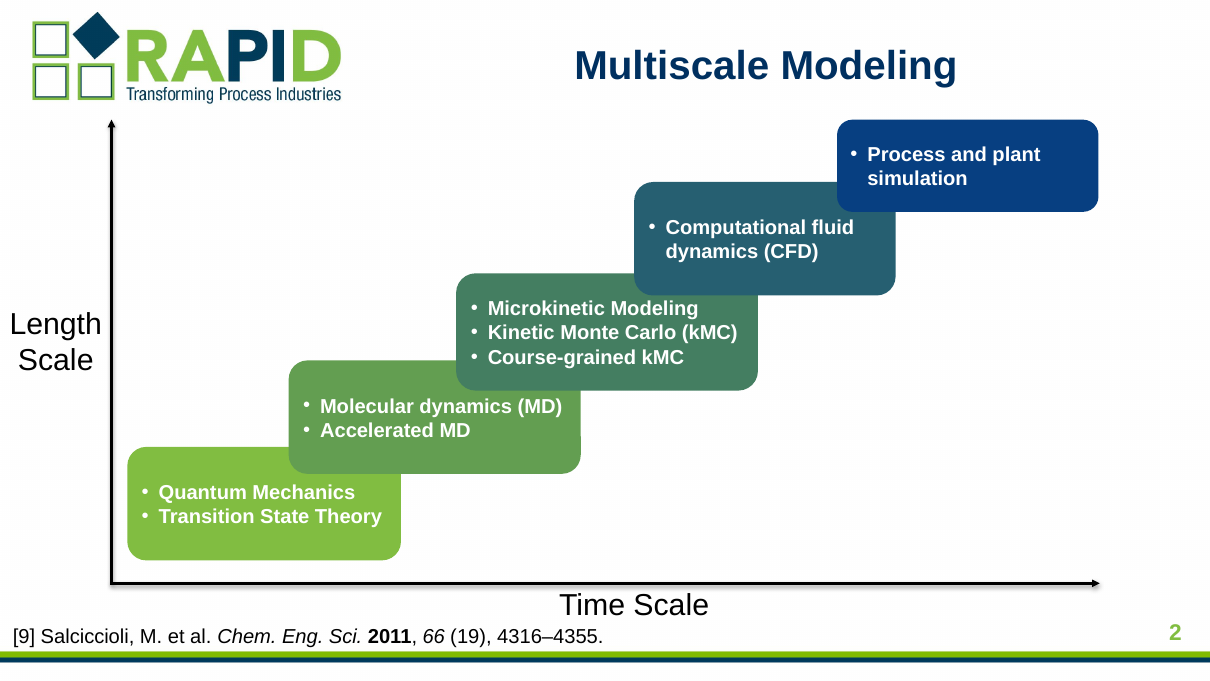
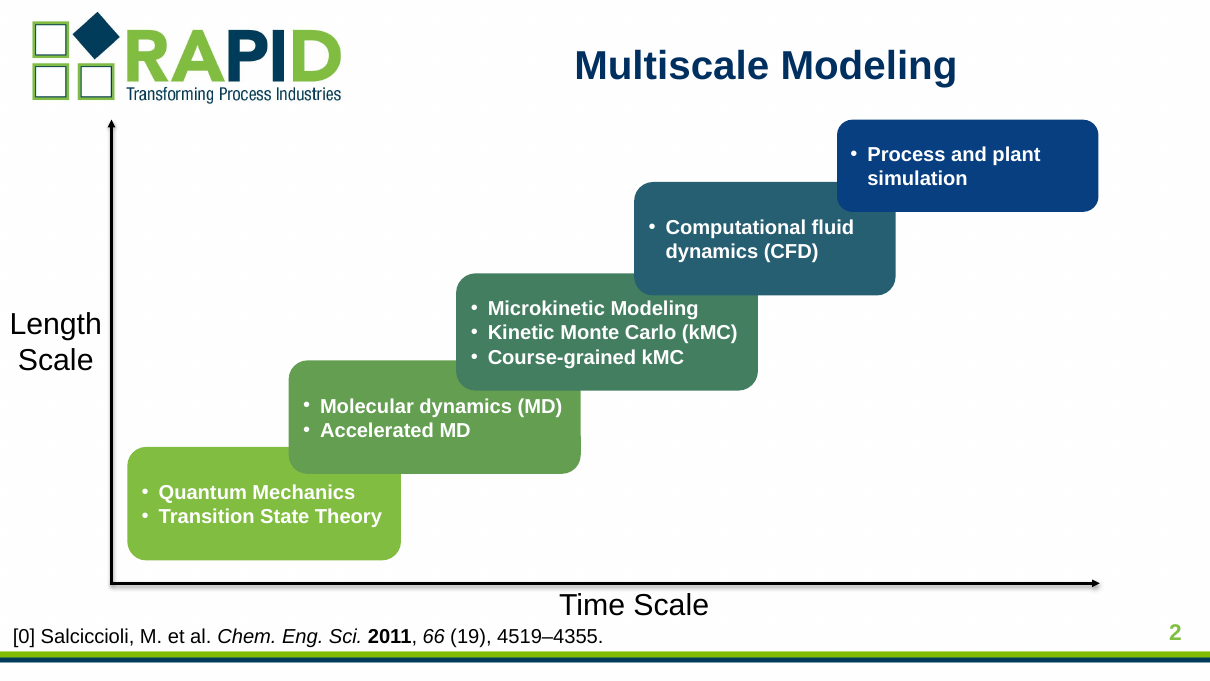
9: 9 -> 0
4316–4355: 4316–4355 -> 4519–4355
